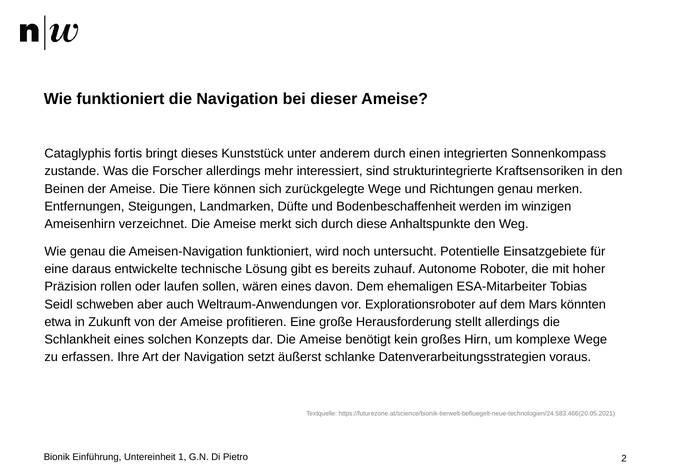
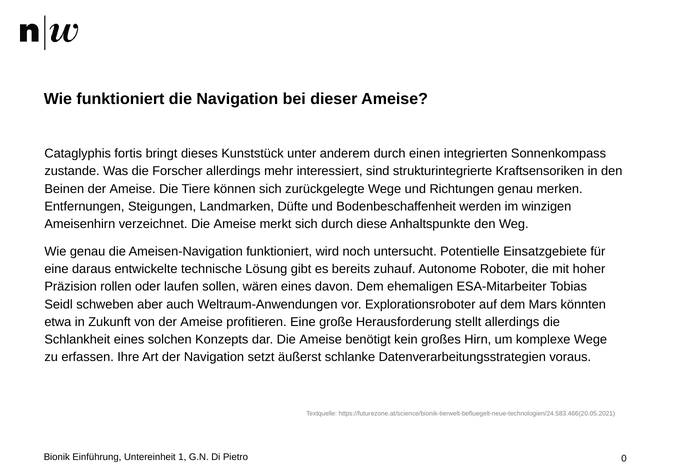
2: 2 -> 0
